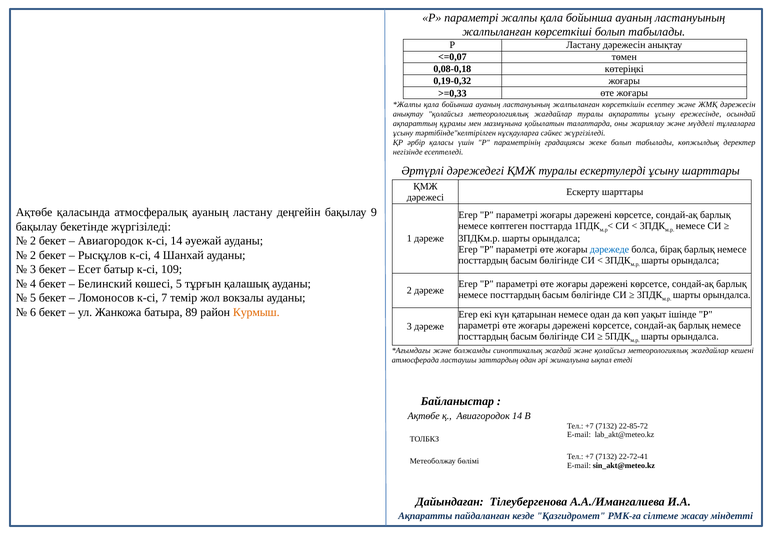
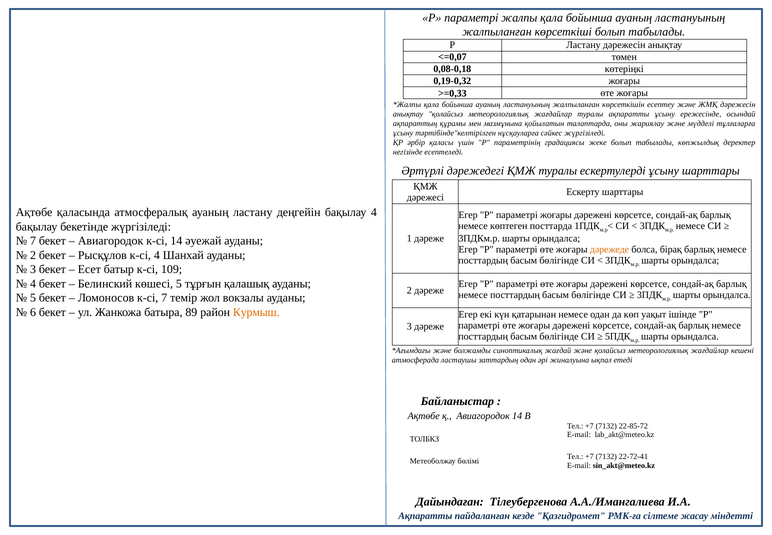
бақылау 9: 9 -> 4
2 at (33, 241): 2 -> 7
дәрежеде colour: blue -> orange
